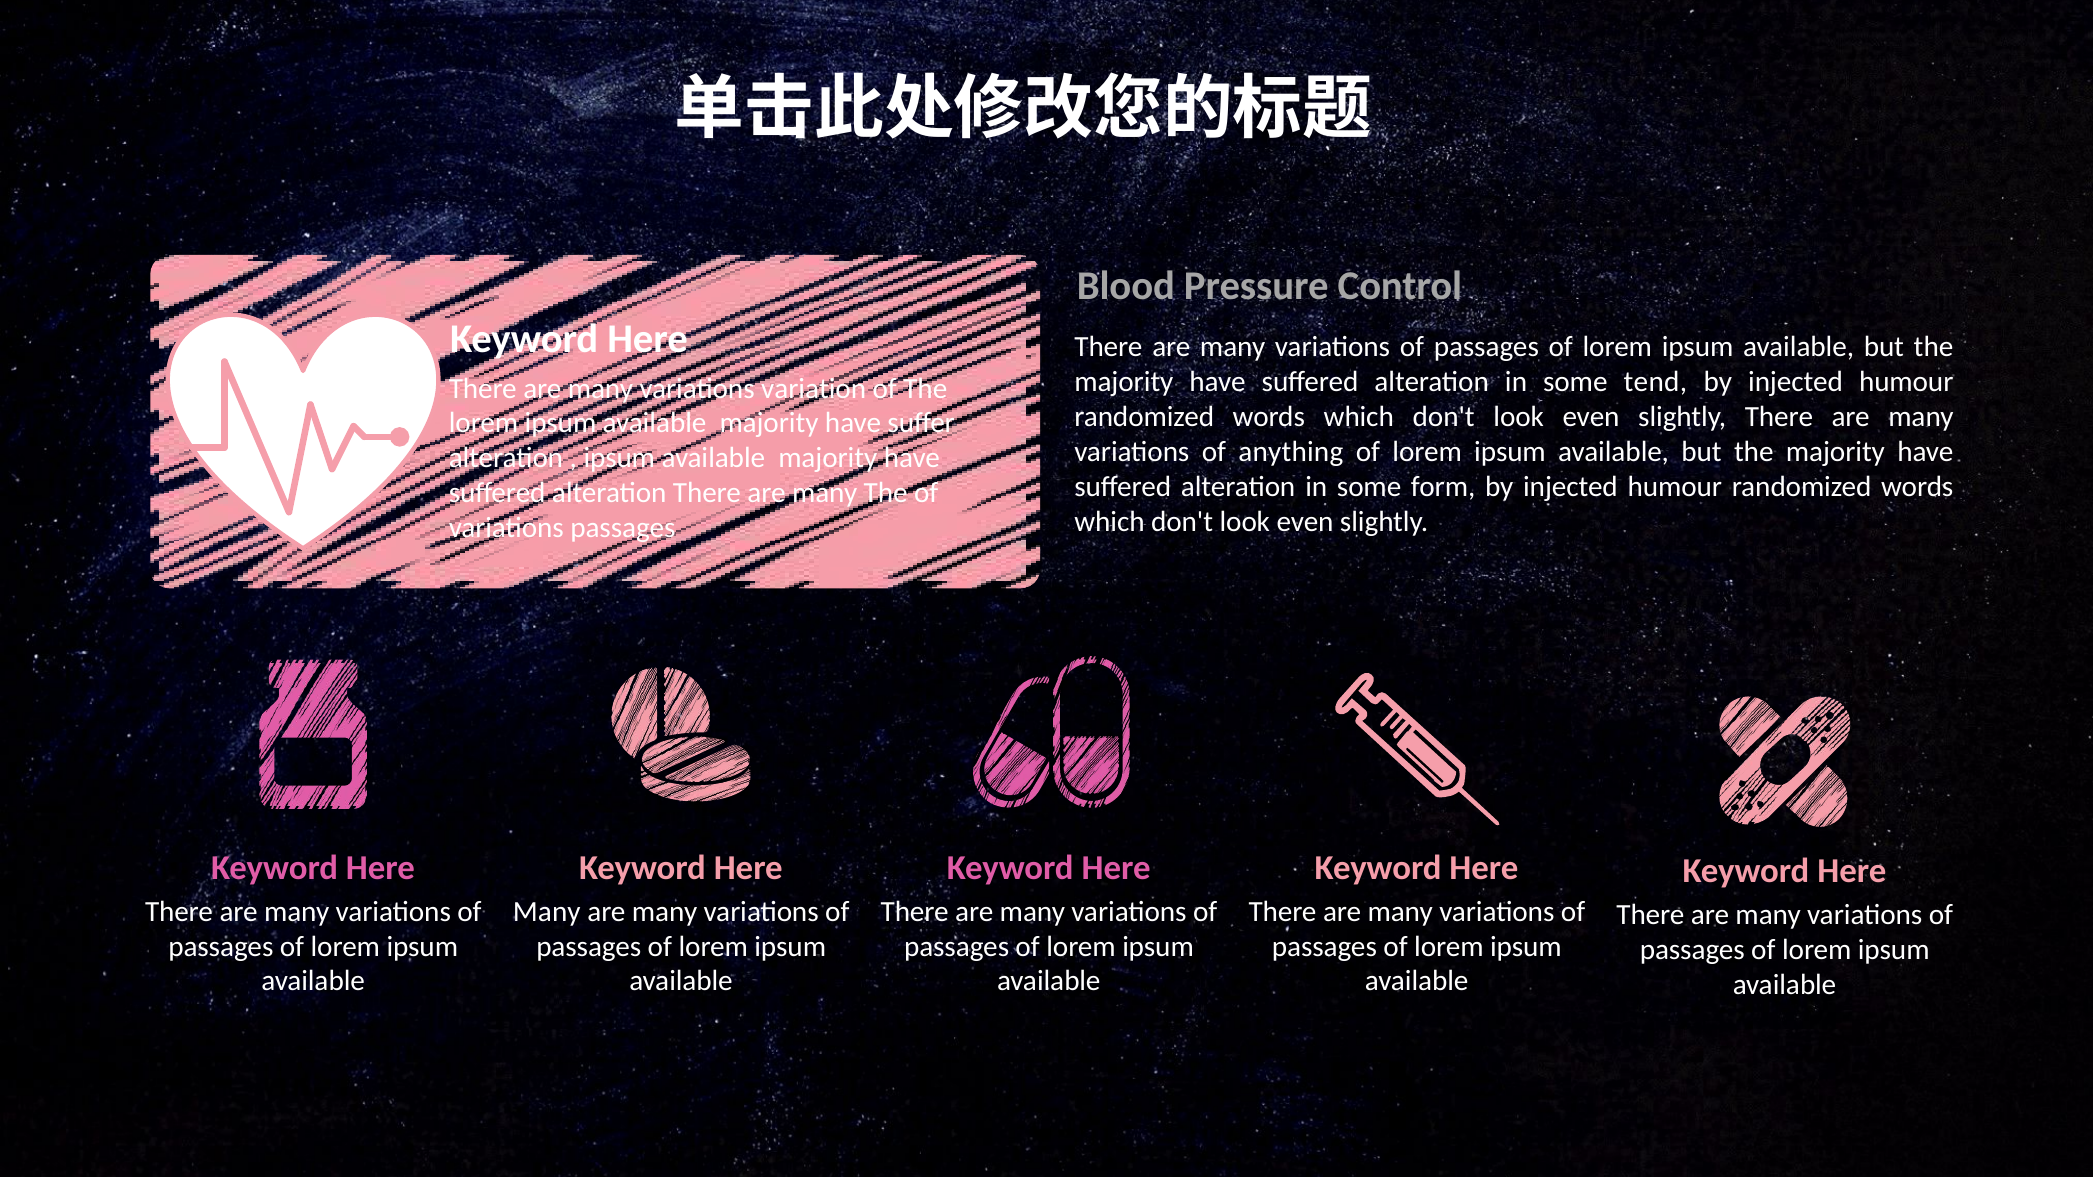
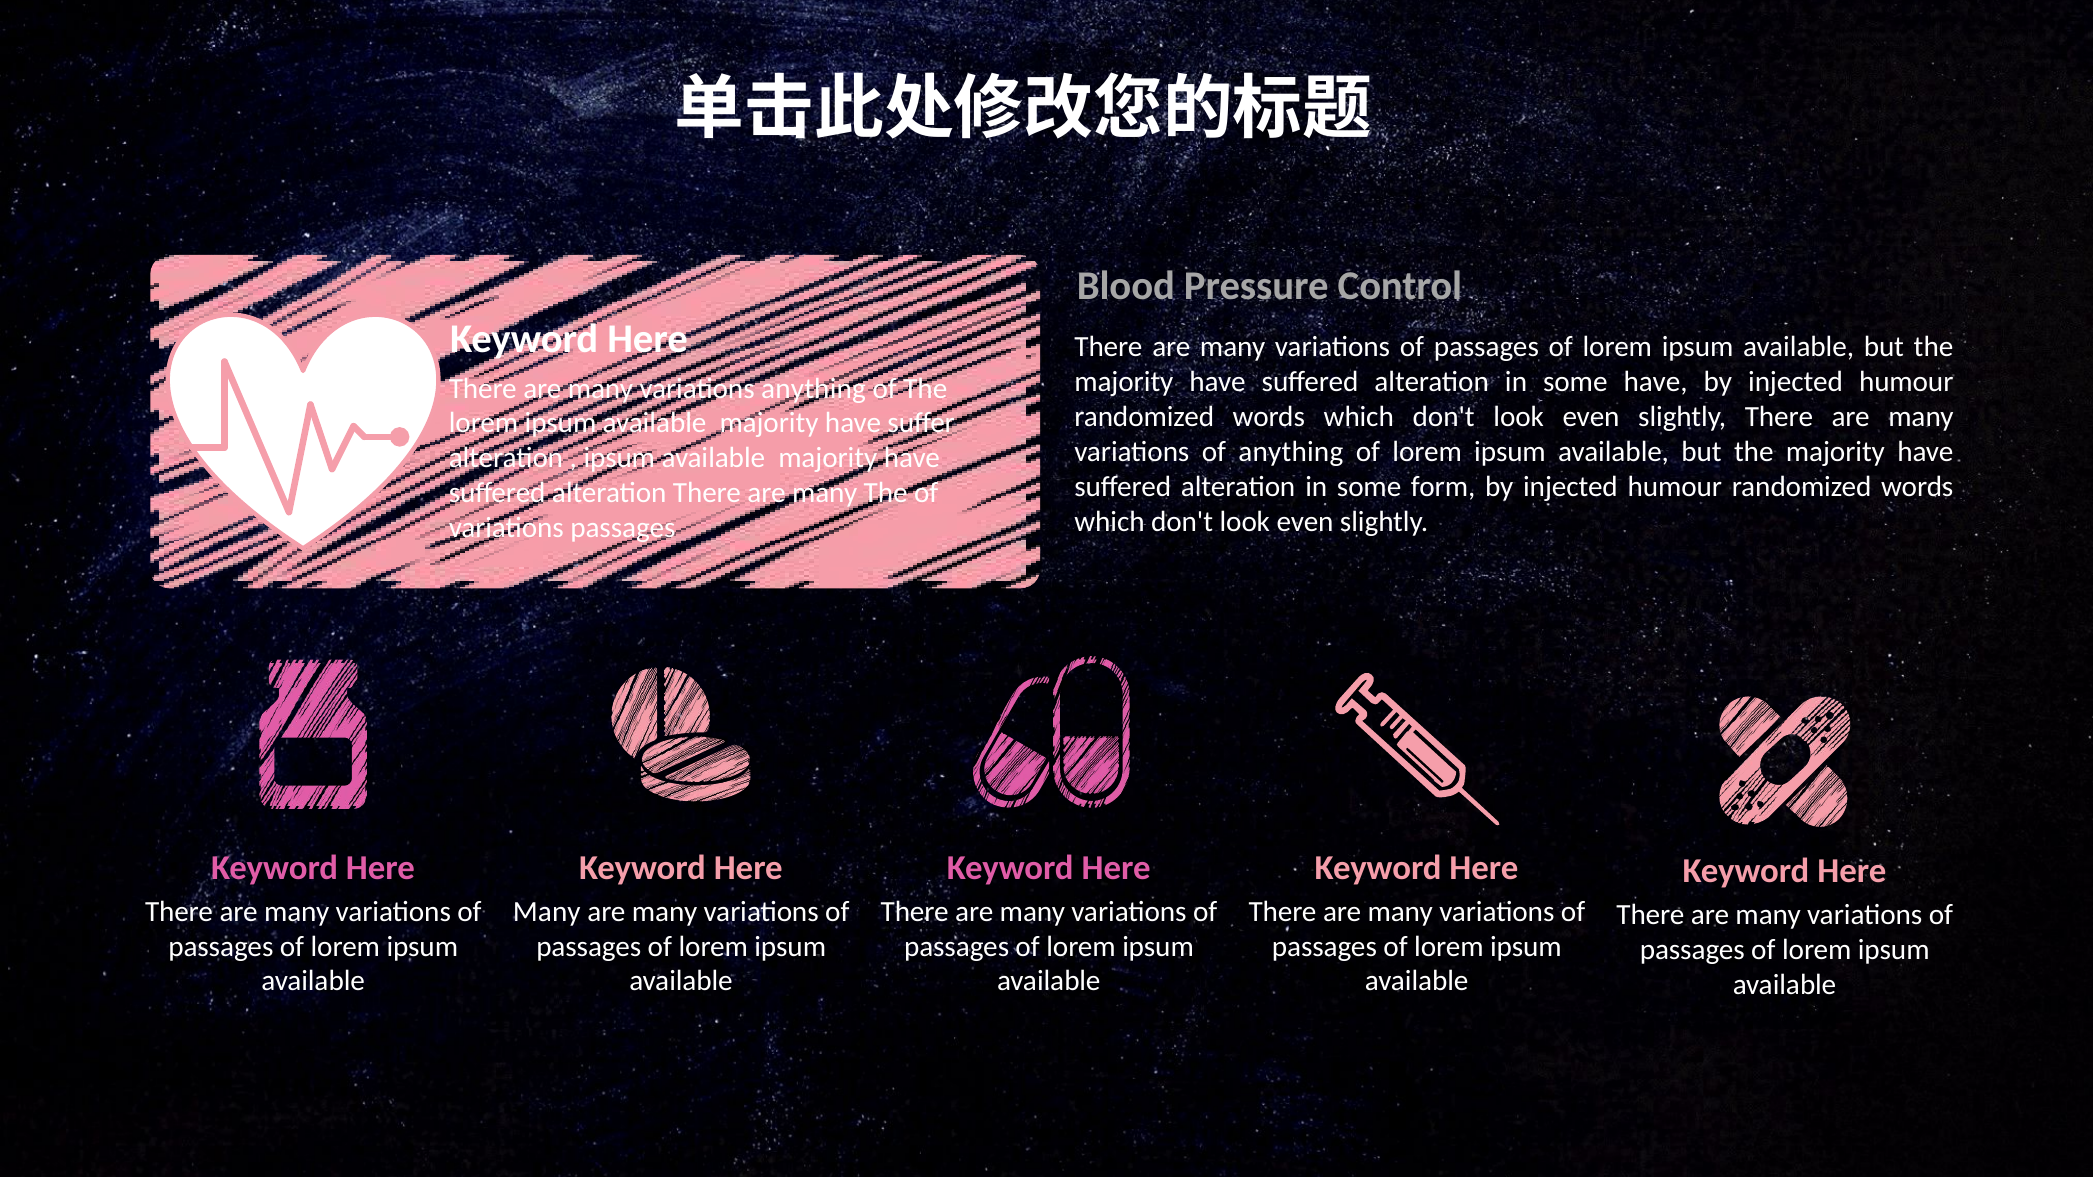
some tend: tend -> have
variations variation: variation -> anything
